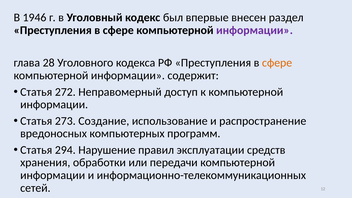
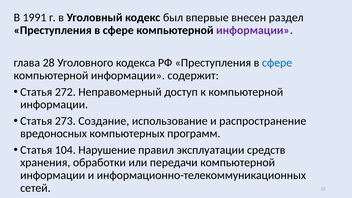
1946: 1946 -> 1991
сфере at (277, 63) colour: orange -> blue
294: 294 -> 104
